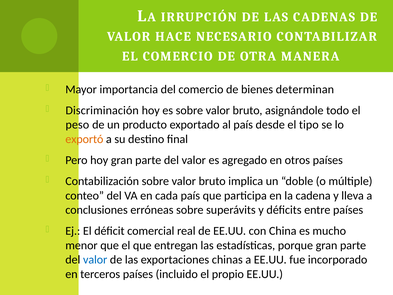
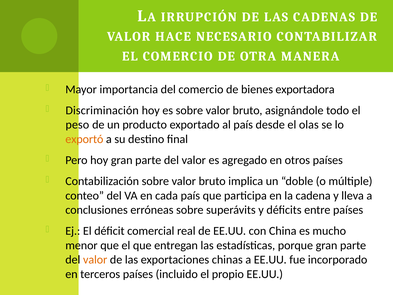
determinan: determinan -> exportadora
tipo: tipo -> olas
valor at (95, 260) colour: blue -> orange
